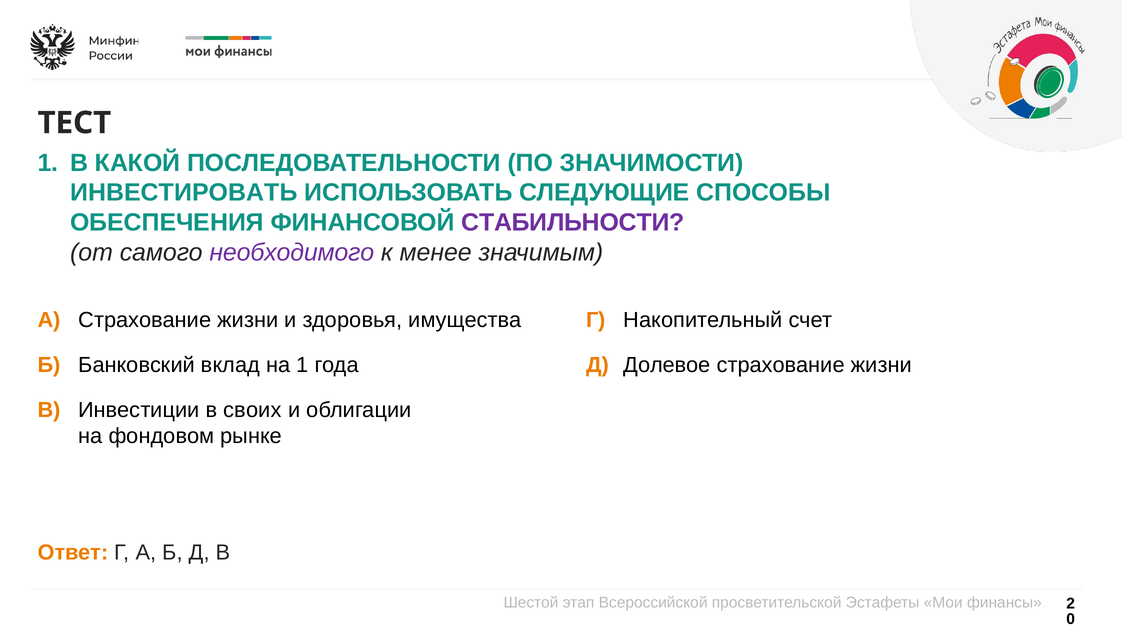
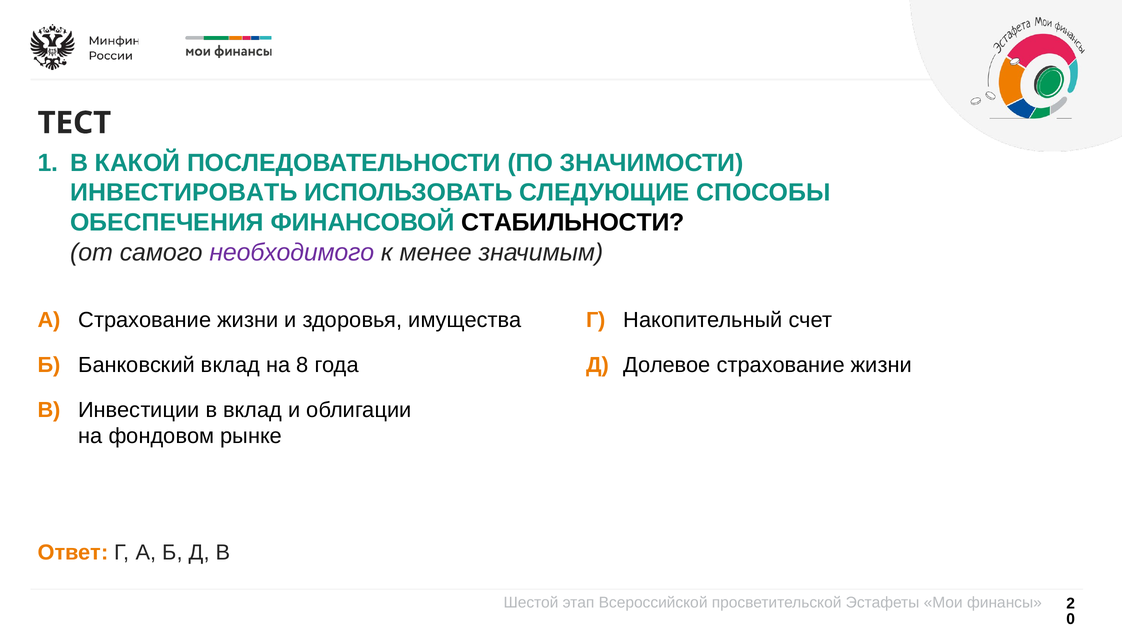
СТАБИЛЬНОСТИ colour: purple -> black
на 1: 1 -> 8
в своих: своих -> вклад
